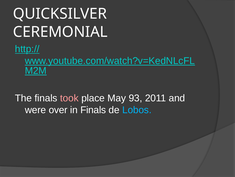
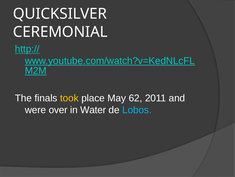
took colour: pink -> yellow
93: 93 -> 62
in Finals: Finals -> Water
